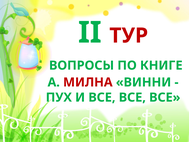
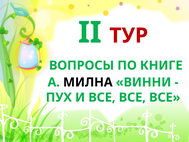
МИЛНА colour: red -> black
